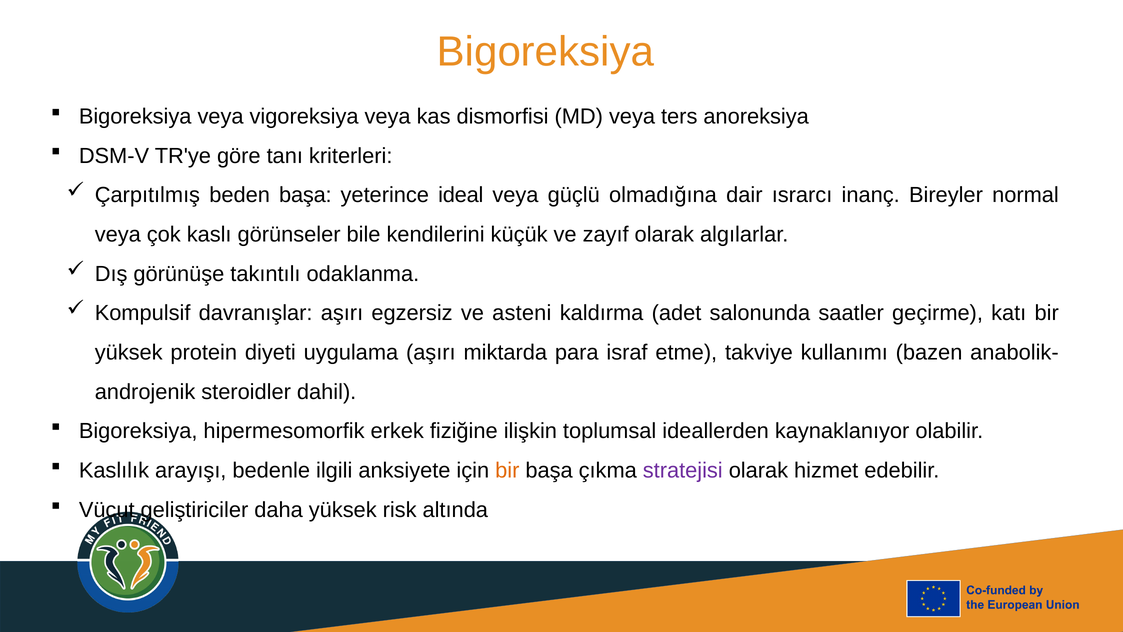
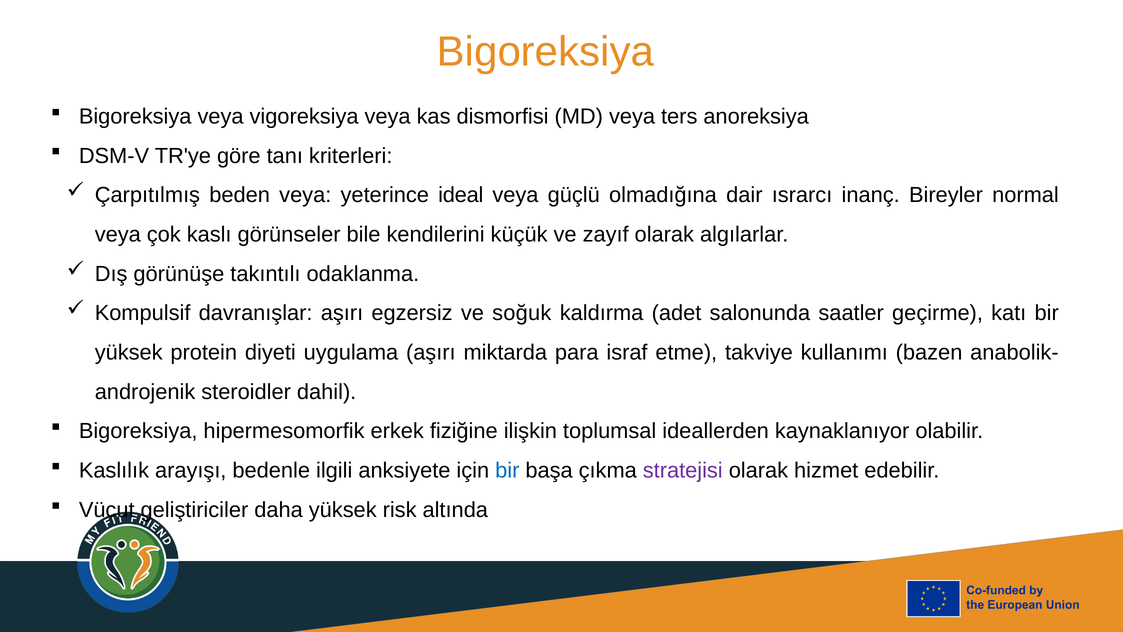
beden başa: başa -> veya
asteni: asteni -> soğuk
bir at (507, 470) colour: orange -> blue
